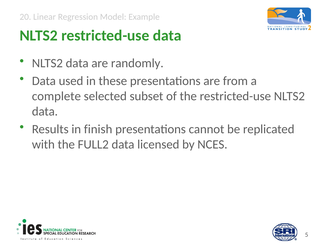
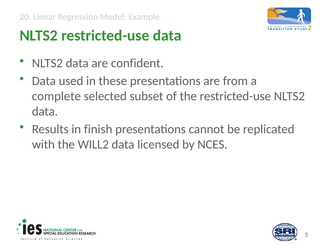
randomly: randomly -> confident
FULL2: FULL2 -> WILL2
